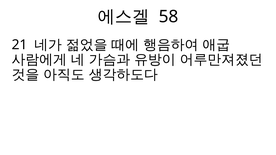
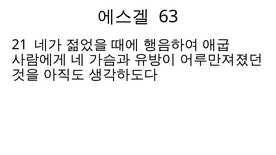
58: 58 -> 63
